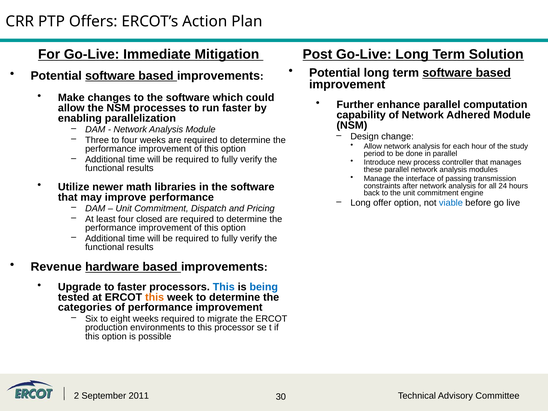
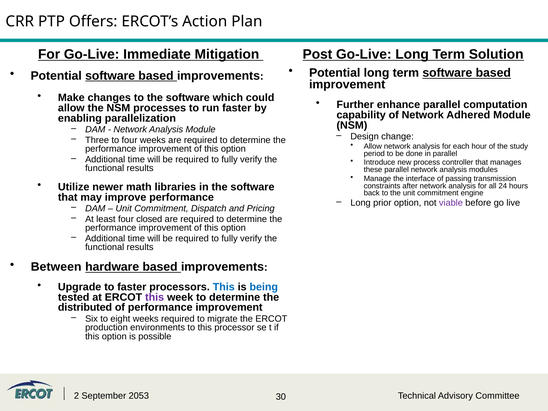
offer: offer -> prior
viable colour: blue -> purple
Revenue: Revenue -> Between
this at (155, 297) colour: orange -> purple
categories: categories -> distributed
2011: 2011 -> 2053
